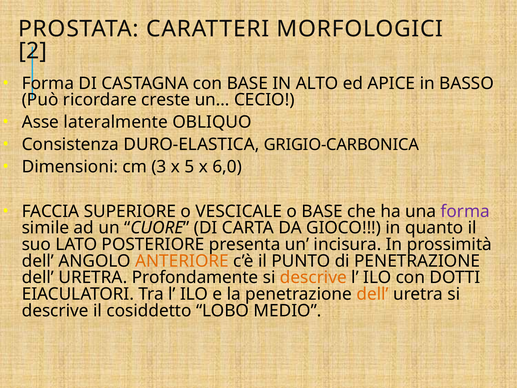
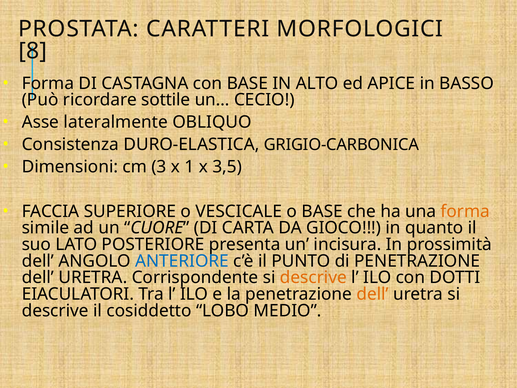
2: 2 -> 8
creste: creste -> sottile
5: 5 -> 1
6,0: 6,0 -> 3,5
forma at (465, 211) colour: purple -> orange
ANTERIORE colour: orange -> blue
Profondamente: Profondamente -> Corrispondente
